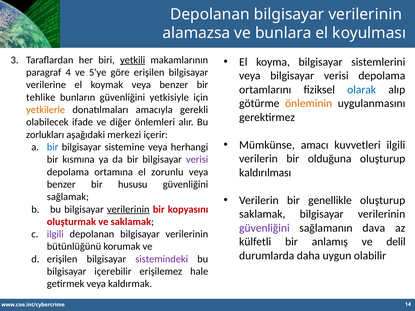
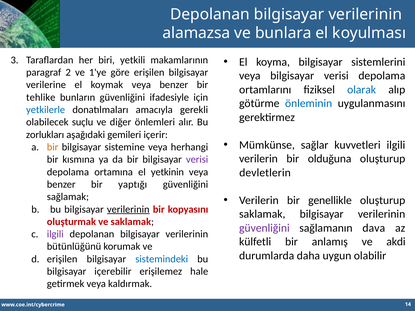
yetkili underline: present -> none
4: 4 -> 2
5'ye: 5'ye -> 1'ye
yetkisiyle: yetkisiyle -> ifadesiyle
önleminin colour: orange -> blue
yetkilerle colour: orange -> blue
ifade: ifade -> suçlu
merkezi: merkezi -> gemileri
amacı: amacı -> sağlar
bir at (53, 147) colour: blue -> orange
zorunlu: zorunlu -> yetkinin
kaldırılması: kaldırılması -> devletlerin
hususu: hususu -> yaptığı
delil: delil -> akdi
sistemindeki colour: purple -> blue
